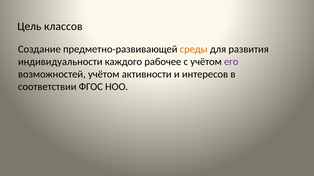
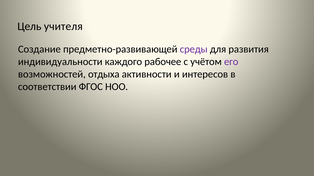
классов: классов -> учителя
среды colour: orange -> purple
возможностей учётом: учётом -> отдыха
